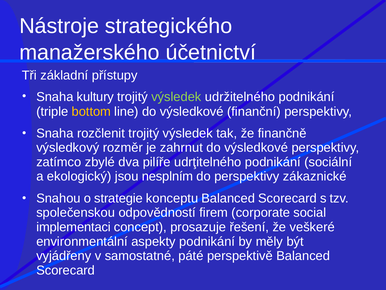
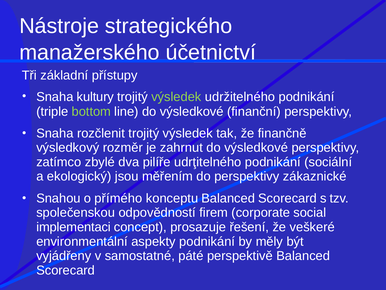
bottom colour: yellow -> light green
nesplním: nesplním -> měřením
strategie: strategie -> přímého
